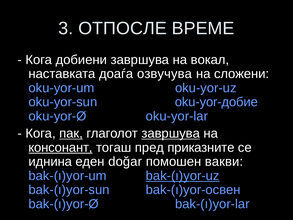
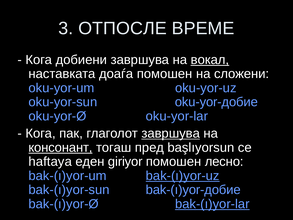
вокал underline: none -> present
доаѓа озвучува: озвучува -> помошен
пак underline: present -> none
приказните: приказните -> başlıyorsun
иднина: иднина -> haftaya
doğar: doğar -> giriyor
вакви: вакви -> лесно
bak-(ı)yor-освен: bak-(ı)yor-освен -> bak-(ı)yor-добие
bak-(ı)yor-lar underline: none -> present
